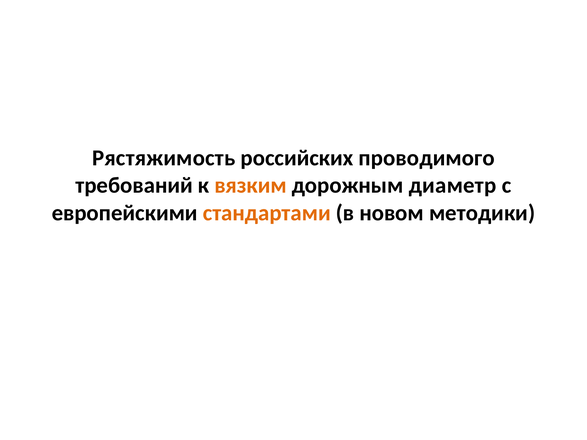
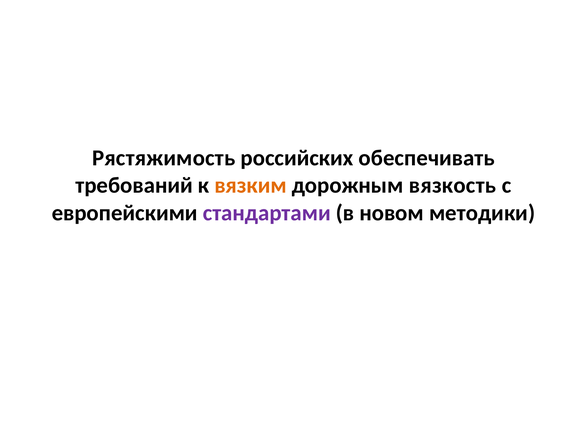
проводимого: проводимого -> обеспечивать
диаметр: диаметр -> вязкость
стандартами colour: orange -> purple
